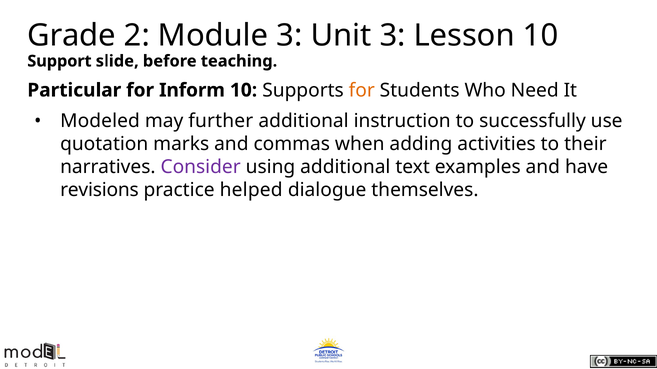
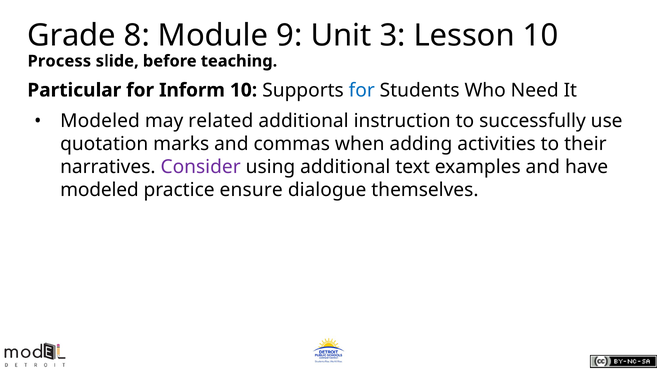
2: 2 -> 8
Module 3: 3 -> 9
Support: Support -> Process
for at (362, 90) colour: orange -> blue
further: further -> related
revisions at (99, 190): revisions -> modeled
helped: helped -> ensure
